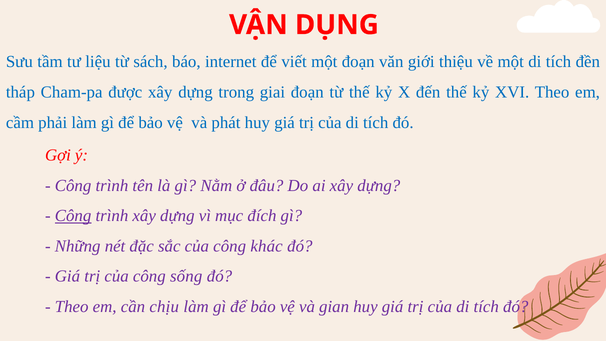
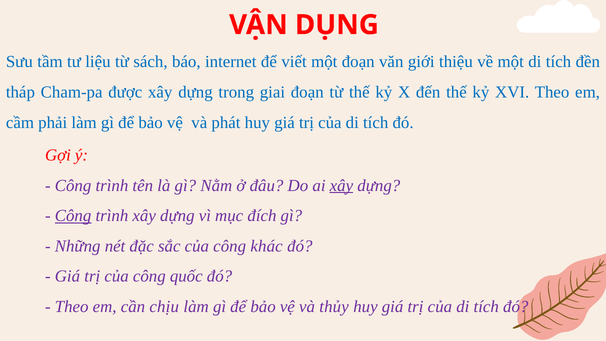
xây at (341, 185) underline: none -> present
sống: sống -> quốc
gian: gian -> thủy
